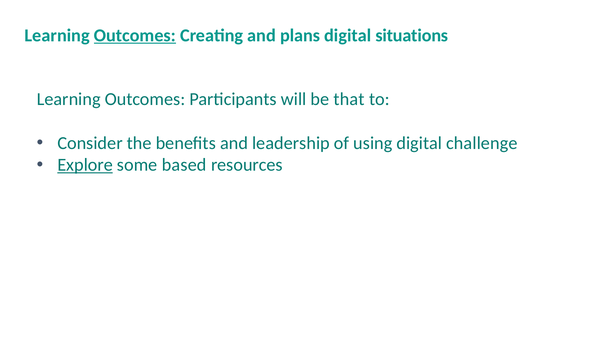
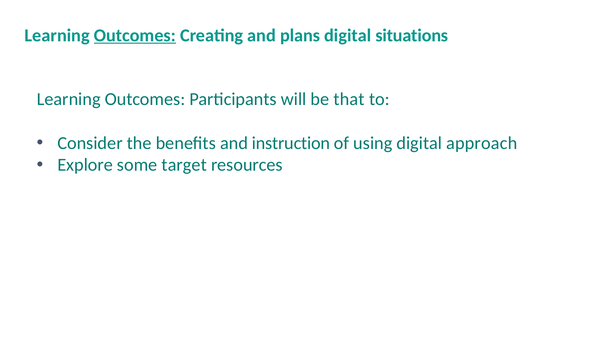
leadership: leadership -> instruction
challenge: challenge -> approach
Explore underline: present -> none
based: based -> target
